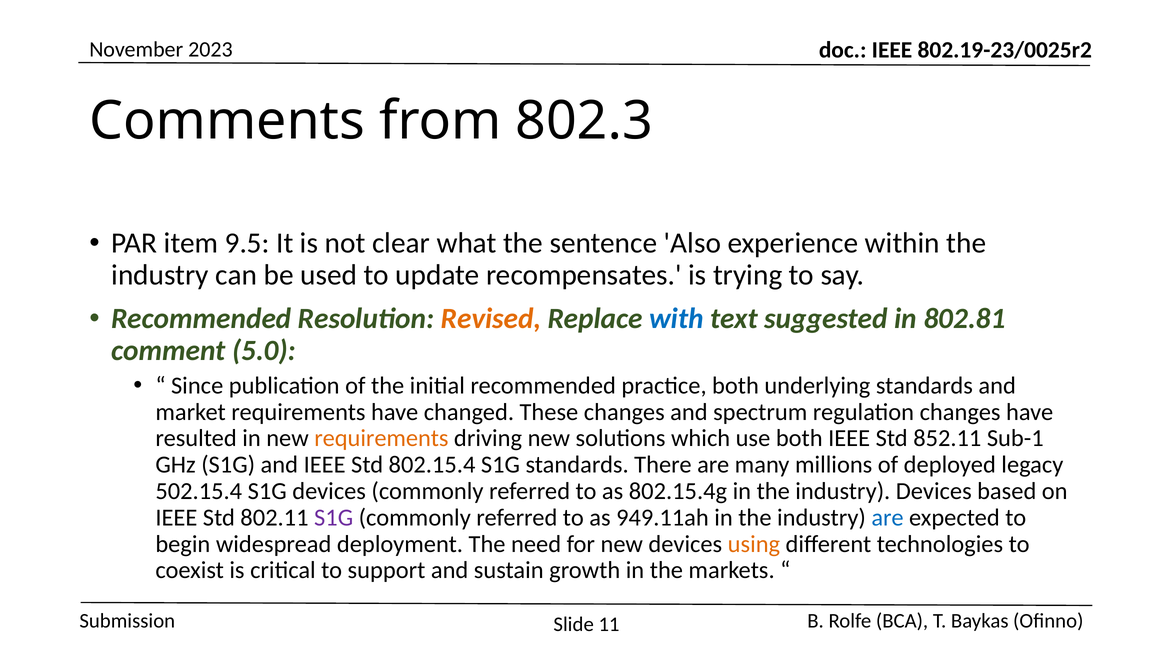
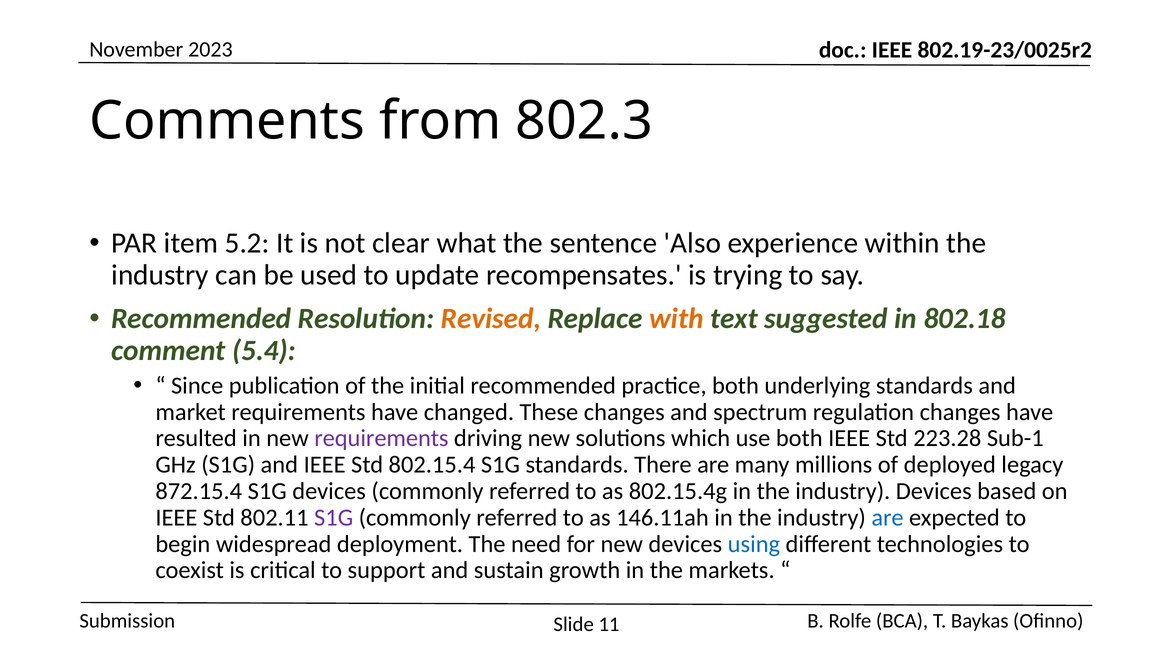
9.5: 9.5 -> 5.2
with colour: blue -> orange
802.81: 802.81 -> 802.18
5.0: 5.0 -> 5.4
requirements at (381, 438) colour: orange -> purple
852.11: 852.11 -> 223.28
502.15.4: 502.15.4 -> 872.15.4
949.11ah: 949.11ah -> 146.11ah
using colour: orange -> blue
